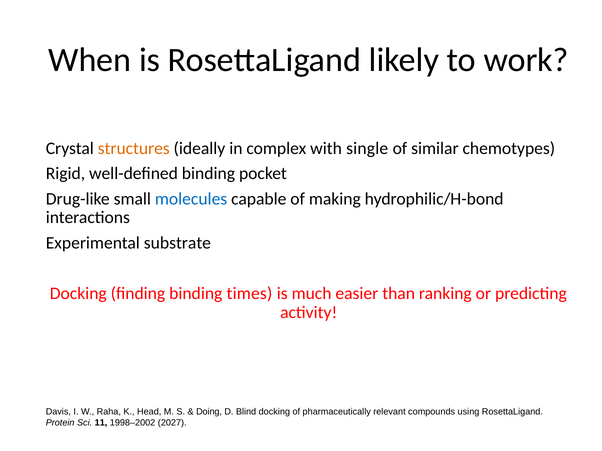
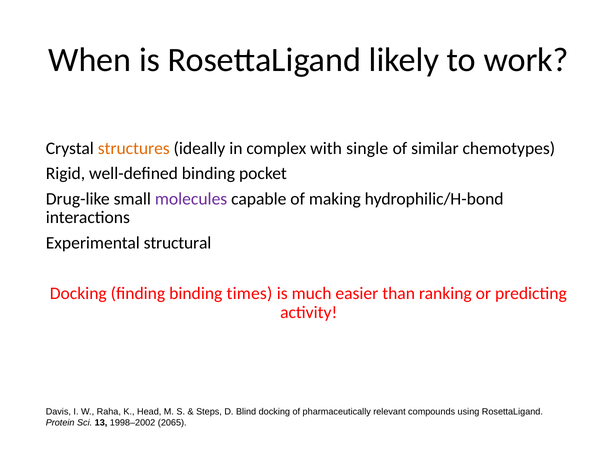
molecules colour: blue -> purple
substrate: substrate -> structural
Doing: Doing -> Steps
11: 11 -> 13
2027: 2027 -> 2065
